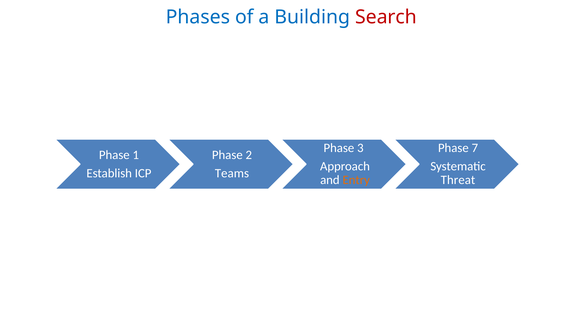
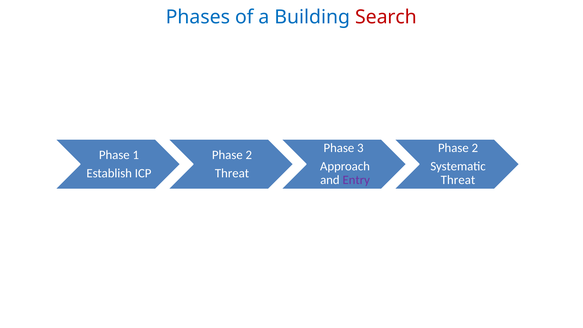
7 at (475, 148): 7 -> 2
Teams at (232, 173): Teams -> Threat
Entry colour: orange -> purple
